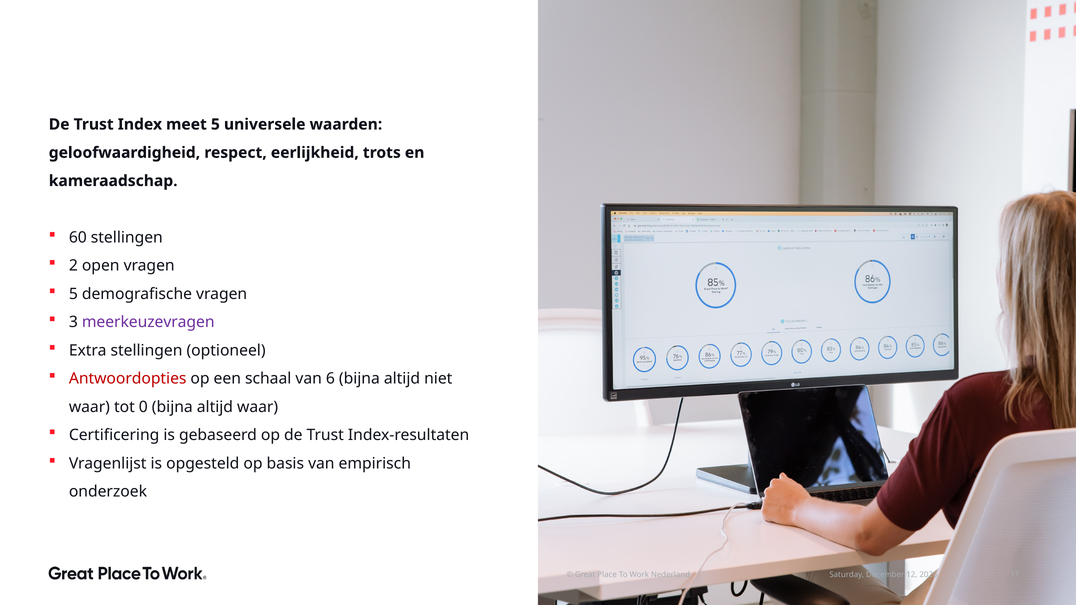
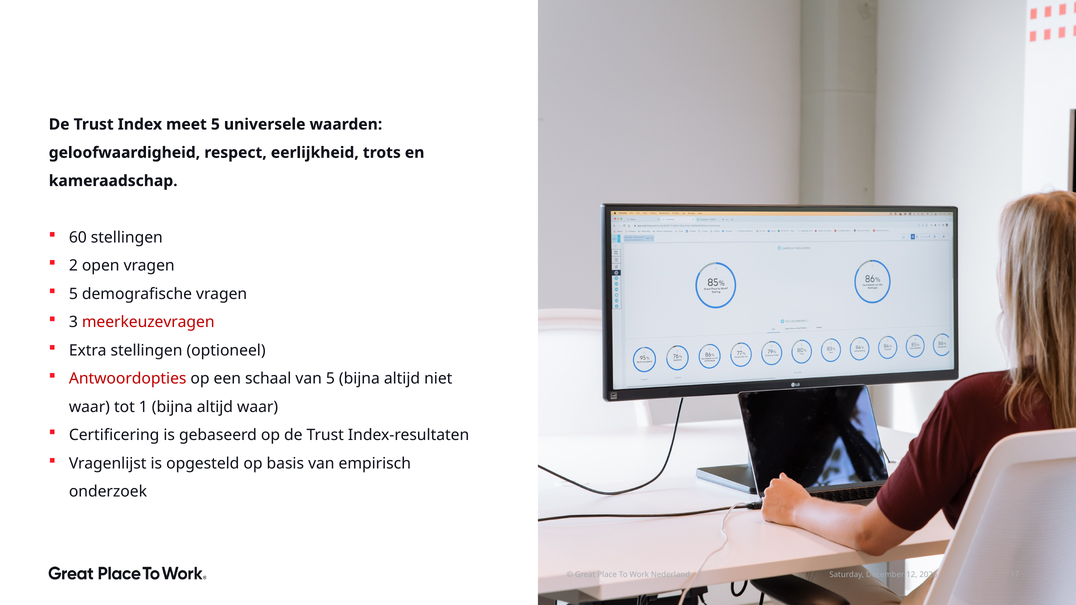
meerkeuzevragen colour: purple -> red
van 6: 6 -> 5
0: 0 -> 1
